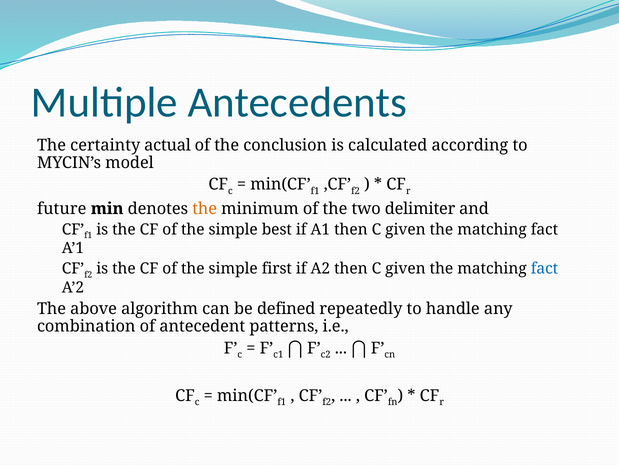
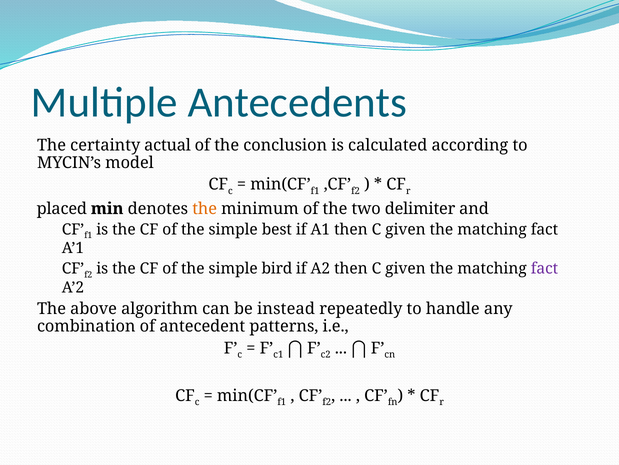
future: future -> placed
first: first -> bird
fact at (544, 268) colour: blue -> purple
defined: defined -> instead
